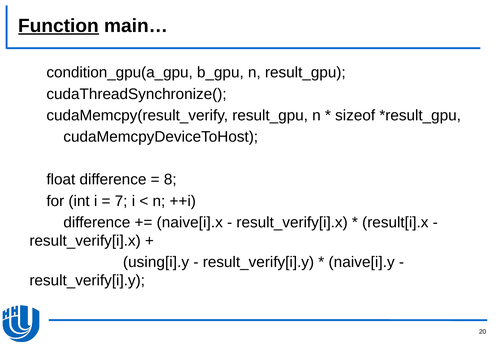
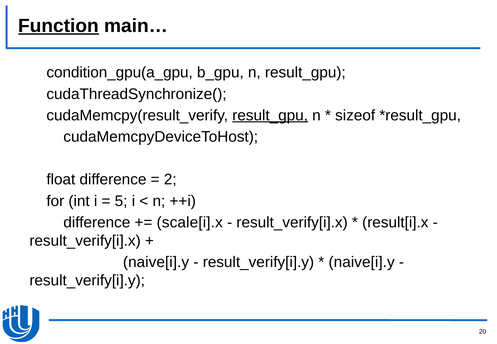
result_gpu at (270, 115) underline: none -> present
8: 8 -> 2
7: 7 -> 5
naive[i].x: naive[i].x -> scale[i].x
using[i].y at (156, 262): using[i].y -> naive[i].y
